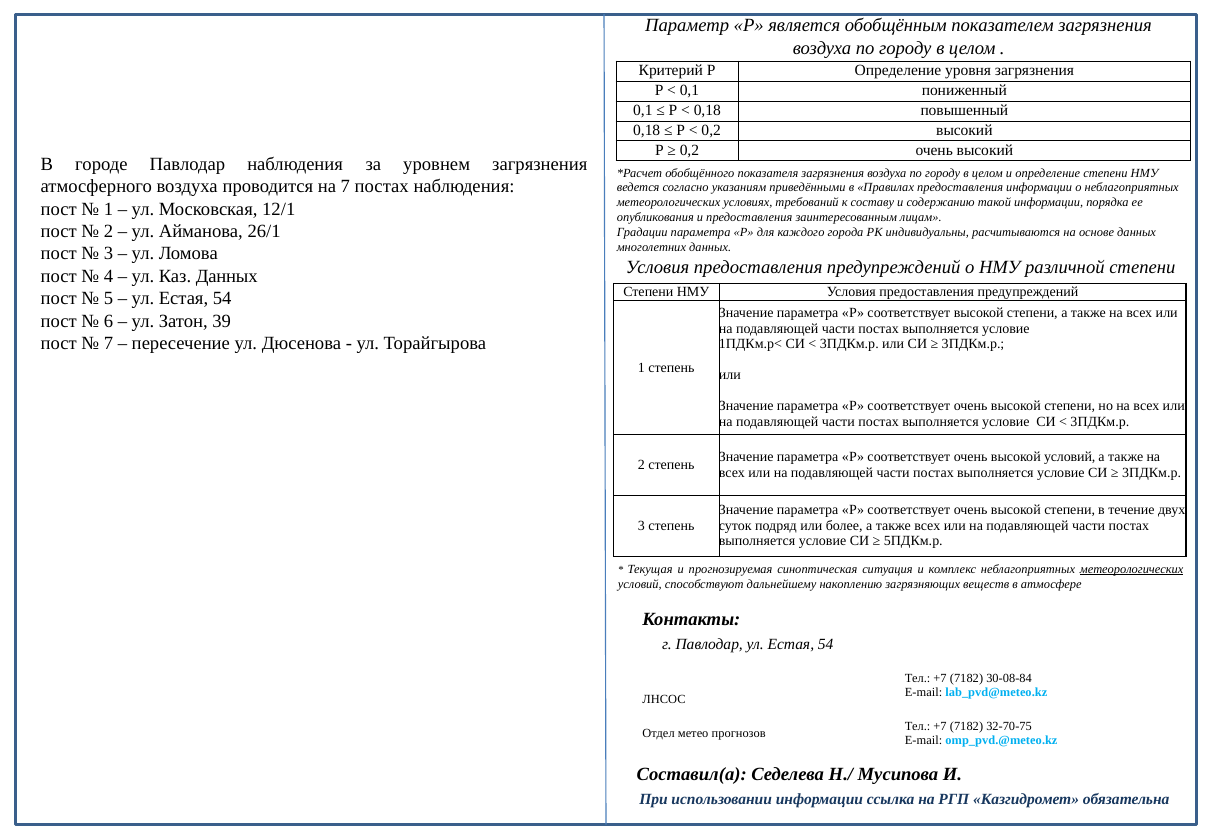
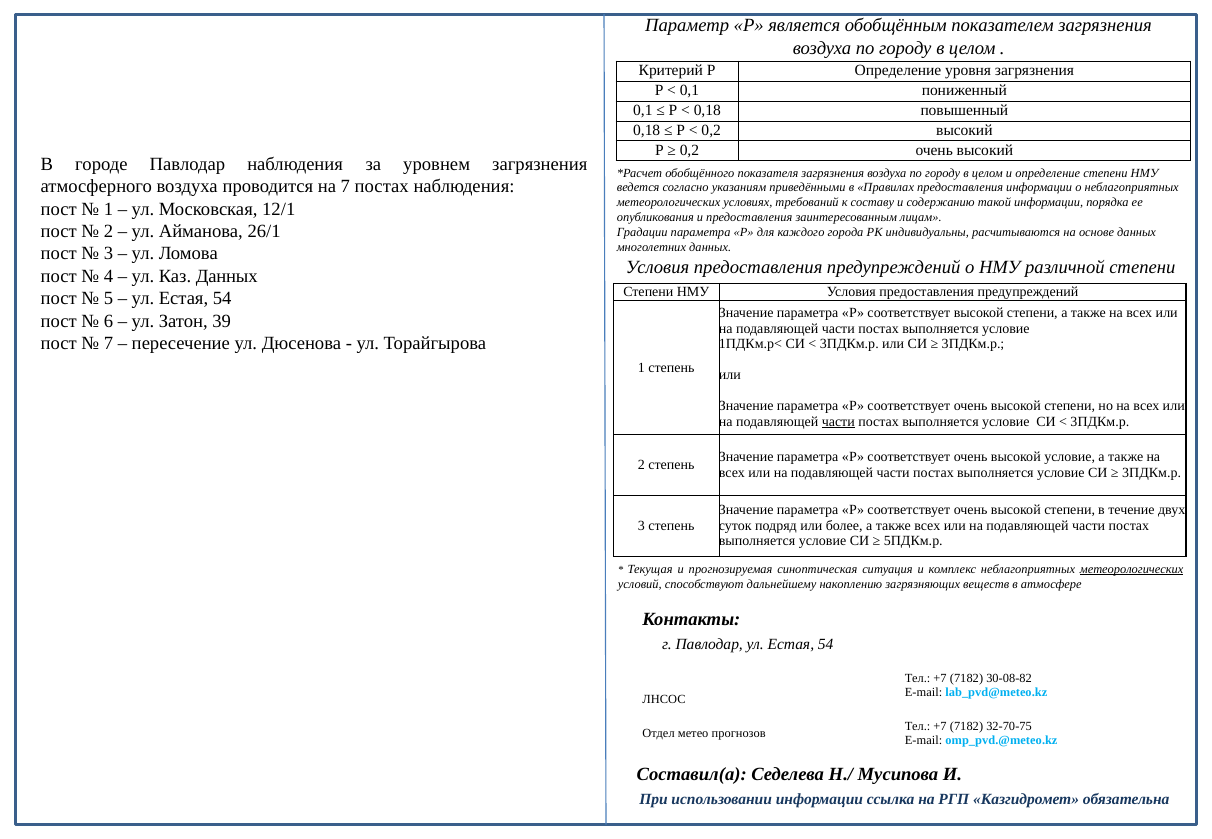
части at (838, 422) underline: none -> present
высокой условий: условий -> условие
30-08-84: 30-08-84 -> 30-08-82
